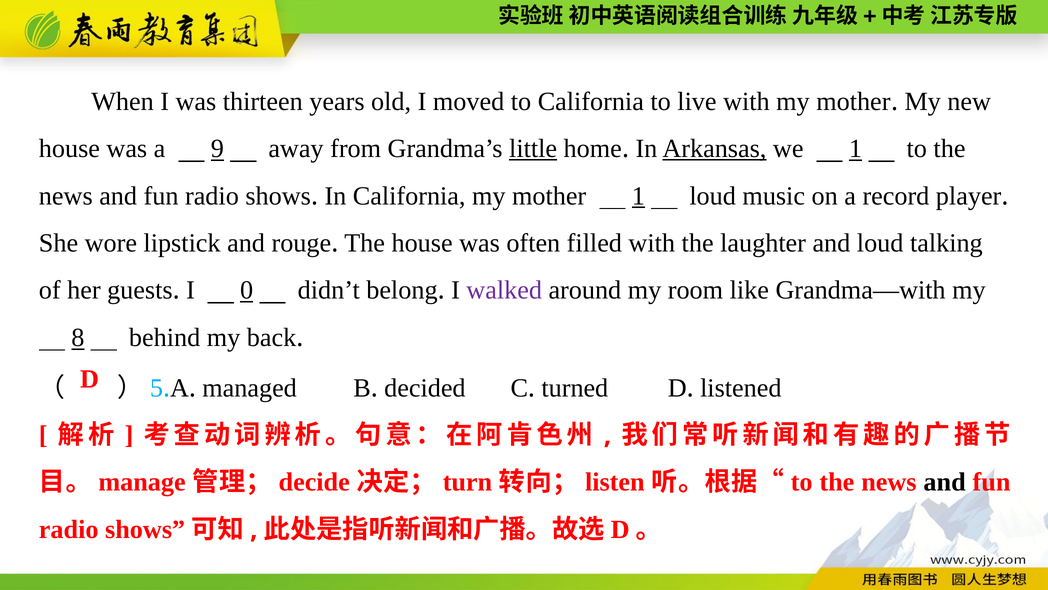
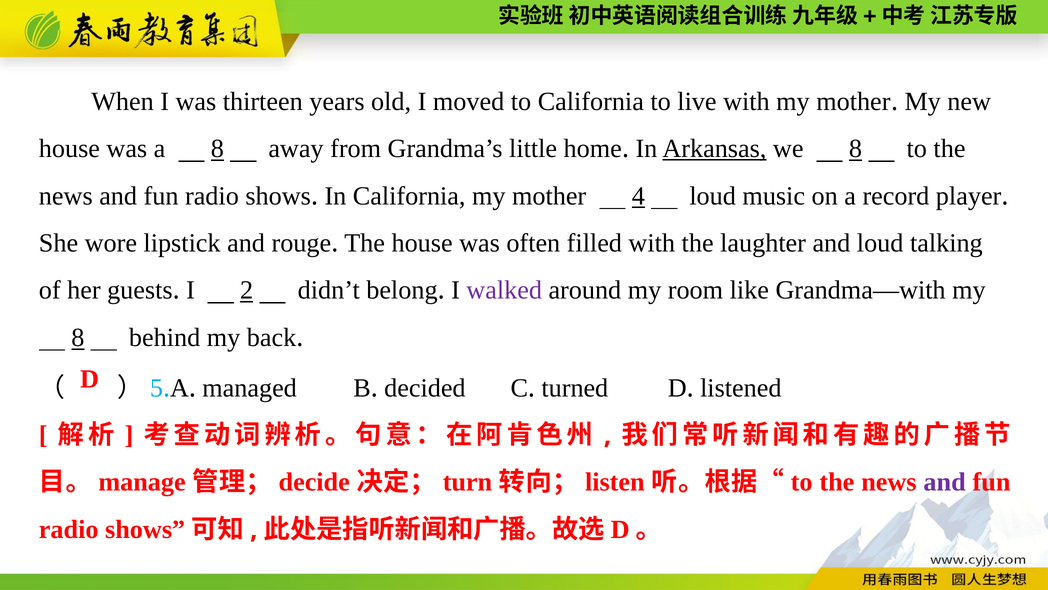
a 9: 9 -> 8
little underline: present -> none
we 1: 1 -> 8
mother 1: 1 -> 4
0: 0 -> 2
and at (945, 482) colour: black -> purple
